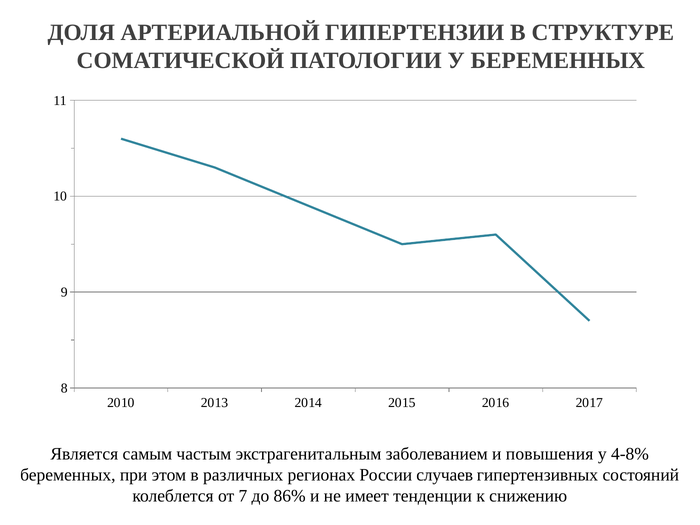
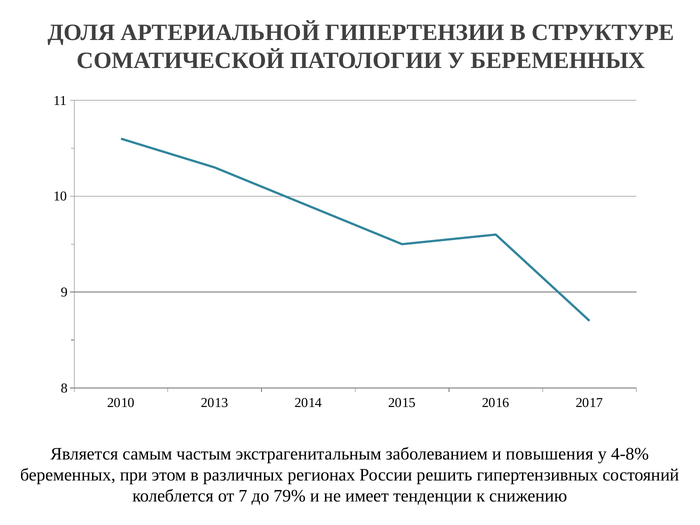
случаев: случаев -> решить
86%: 86% -> 79%
